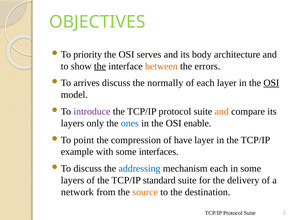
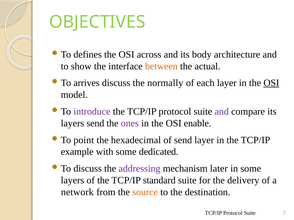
priority: priority -> defines
serves: serves -> across
the at (100, 66) underline: present -> none
errors: errors -> actual
and at (222, 112) colour: orange -> purple
layers only: only -> send
ones colour: blue -> purple
compression: compression -> hexadecimal
of have: have -> send
interfaces: interfaces -> dedicated
addressing colour: blue -> purple
mechanism each: each -> later
